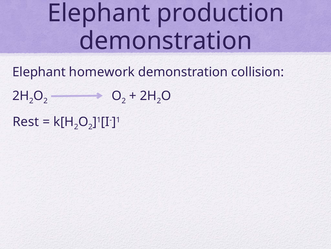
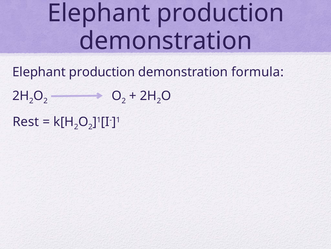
homework at (102, 72): homework -> production
collision: collision -> formula
